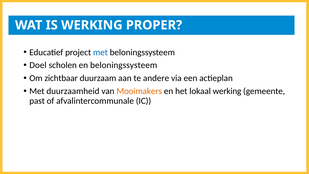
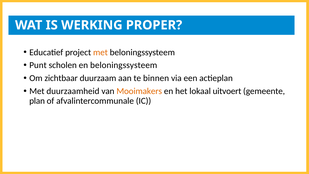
met at (100, 52) colour: blue -> orange
Doel: Doel -> Punt
andere: andere -> binnen
lokaal werking: werking -> uitvoert
past: past -> plan
